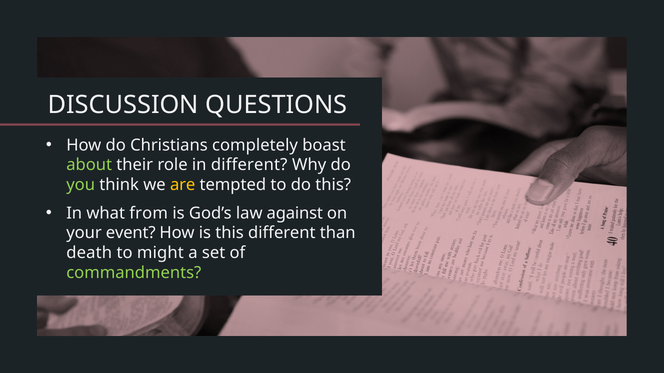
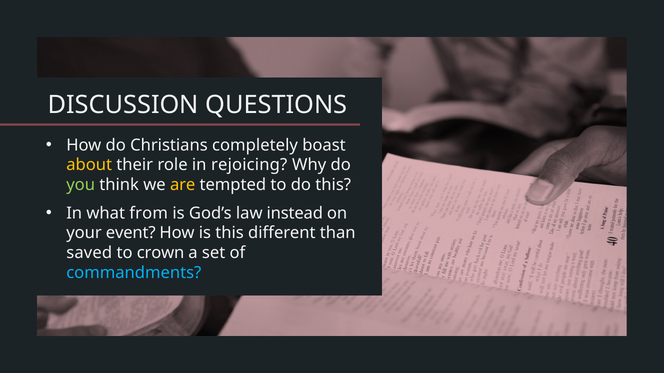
about colour: light green -> yellow
in different: different -> rejoicing
against: against -> instead
death: death -> saved
might: might -> crown
commandments colour: light green -> light blue
